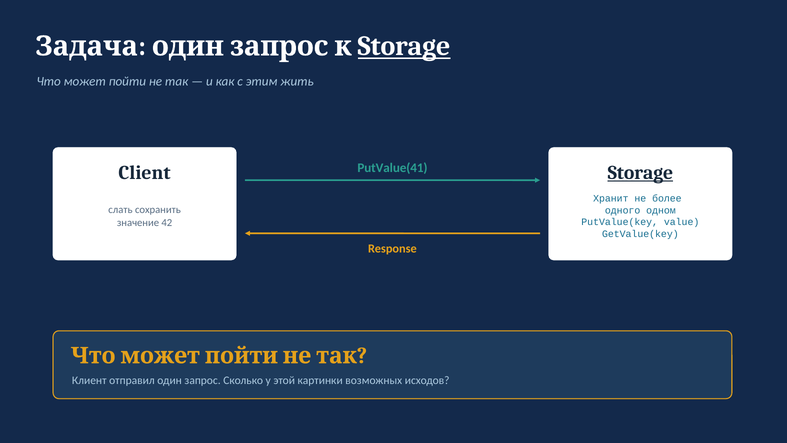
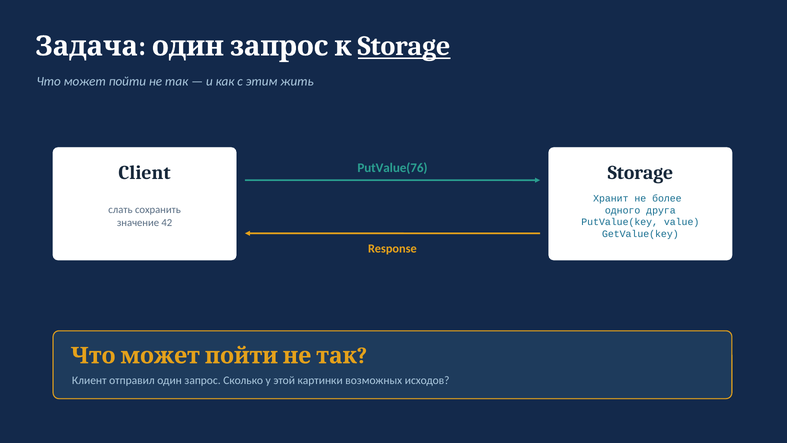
PutValue(41: PutValue(41 -> PutValue(76
Storage at (640, 173) underline: present -> none
одном: одном -> друга
